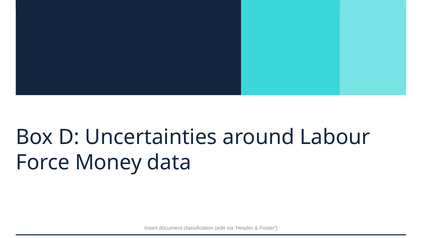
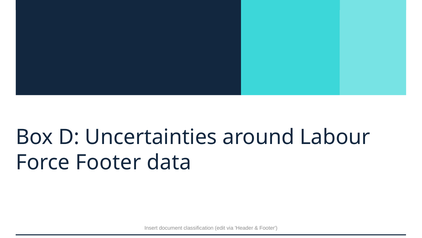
Force Money: Money -> Footer
